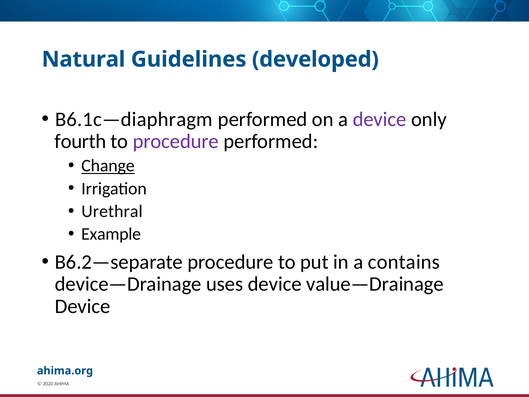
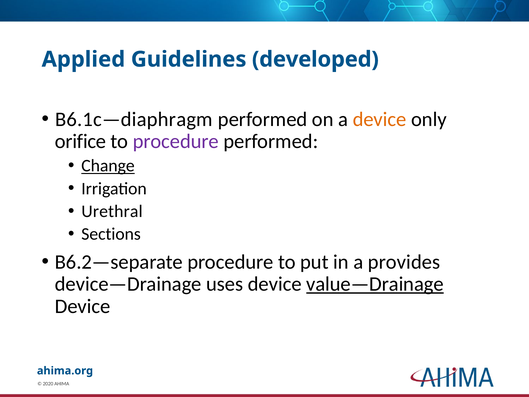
Natural: Natural -> Applied
device at (380, 119) colour: purple -> orange
fourth: fourth -> orifice
Example: Example -> Sections
contains: contains -> provides
value—Drainage underline: none -> present
